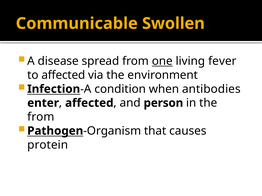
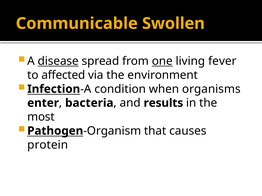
disease underline: none -> present
antibodies: antibodies -> organisms
affected at (89, 103): affected -> bacteria
person: person -> results
from at (41, 117): from -> most
